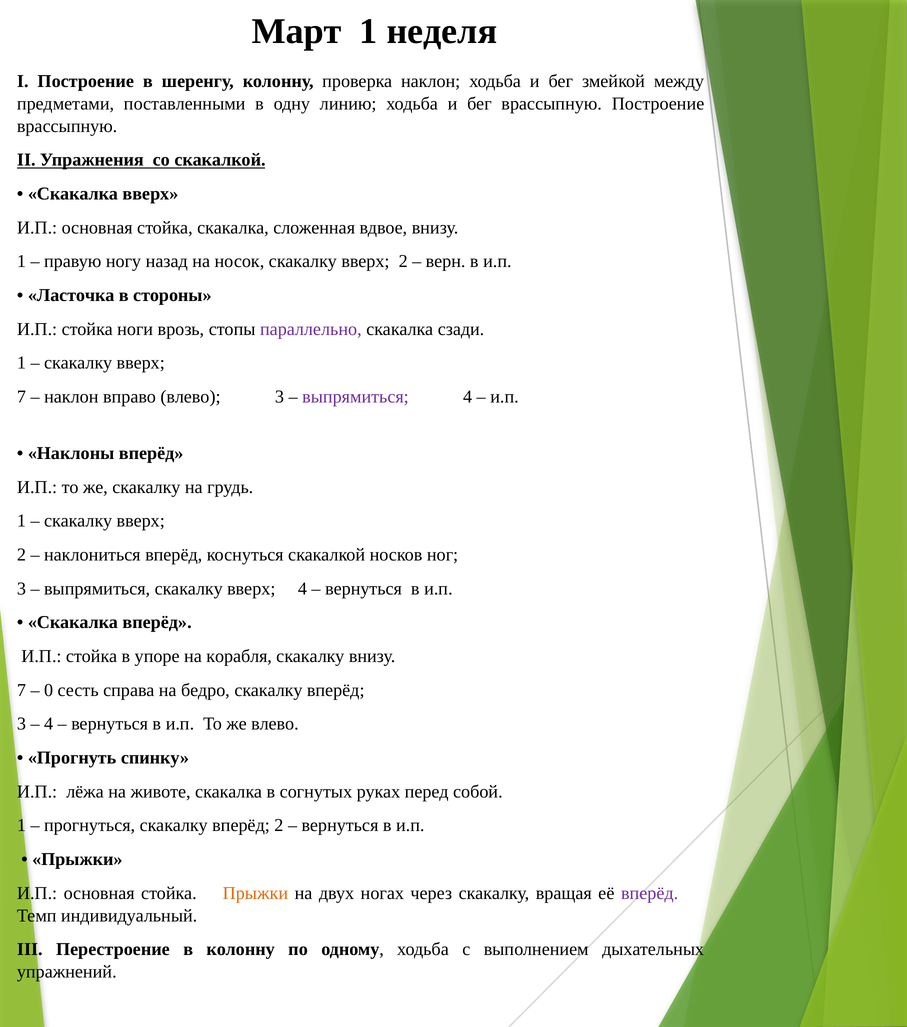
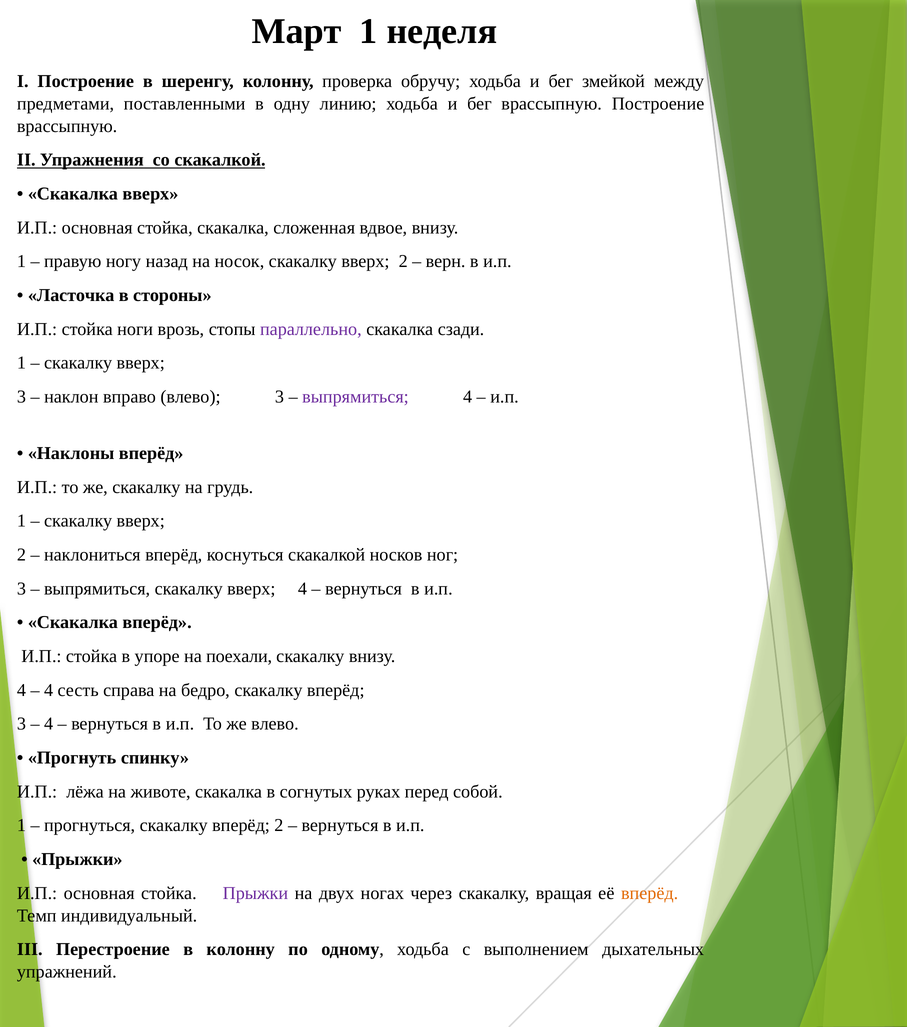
проверка наклон: наклон -> обручу
7 at (22, 397): 7 -> 3
корабля: корабля -> поехали
7 at (22, 690): 7 -> 4
0 at (49, 690): 0 -> 4
Прыжки at (255, 893) colour: orange -> purple
вперёд at (650, 893) colour: purple -> orange
